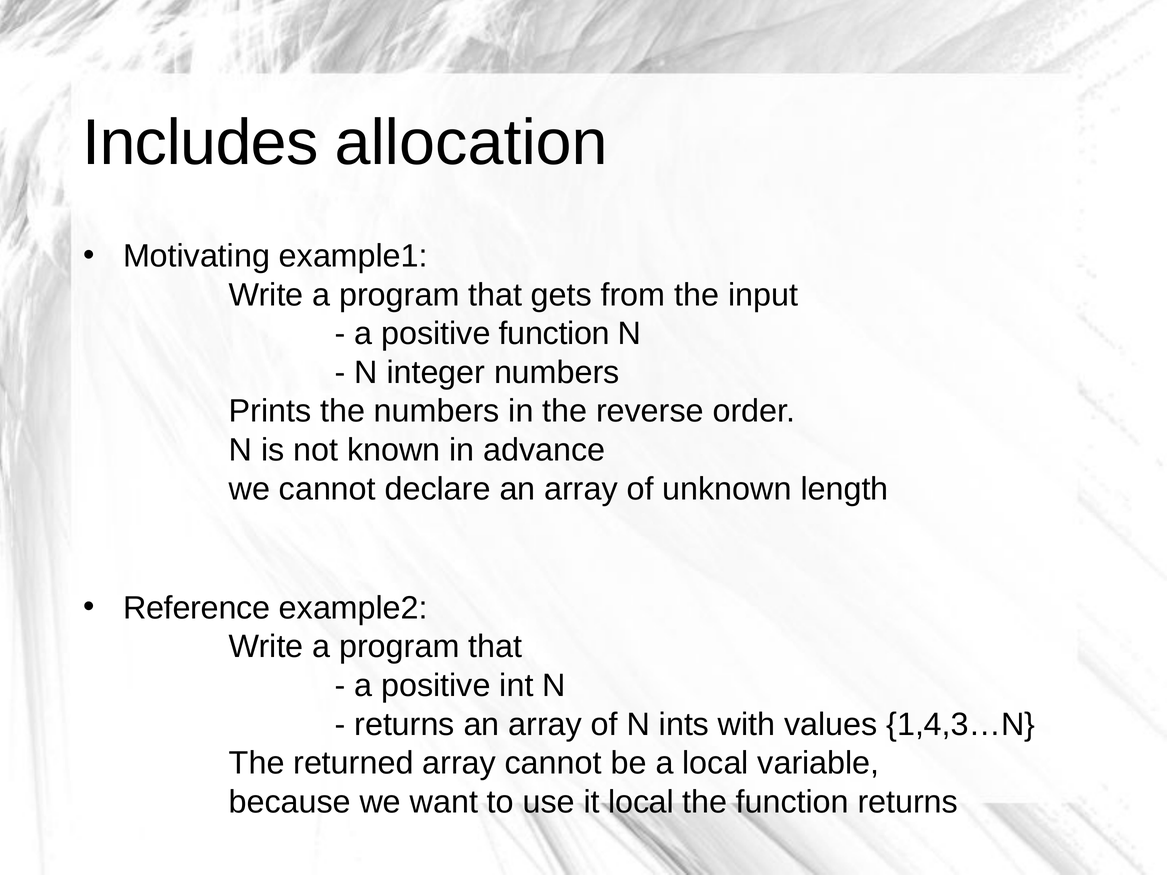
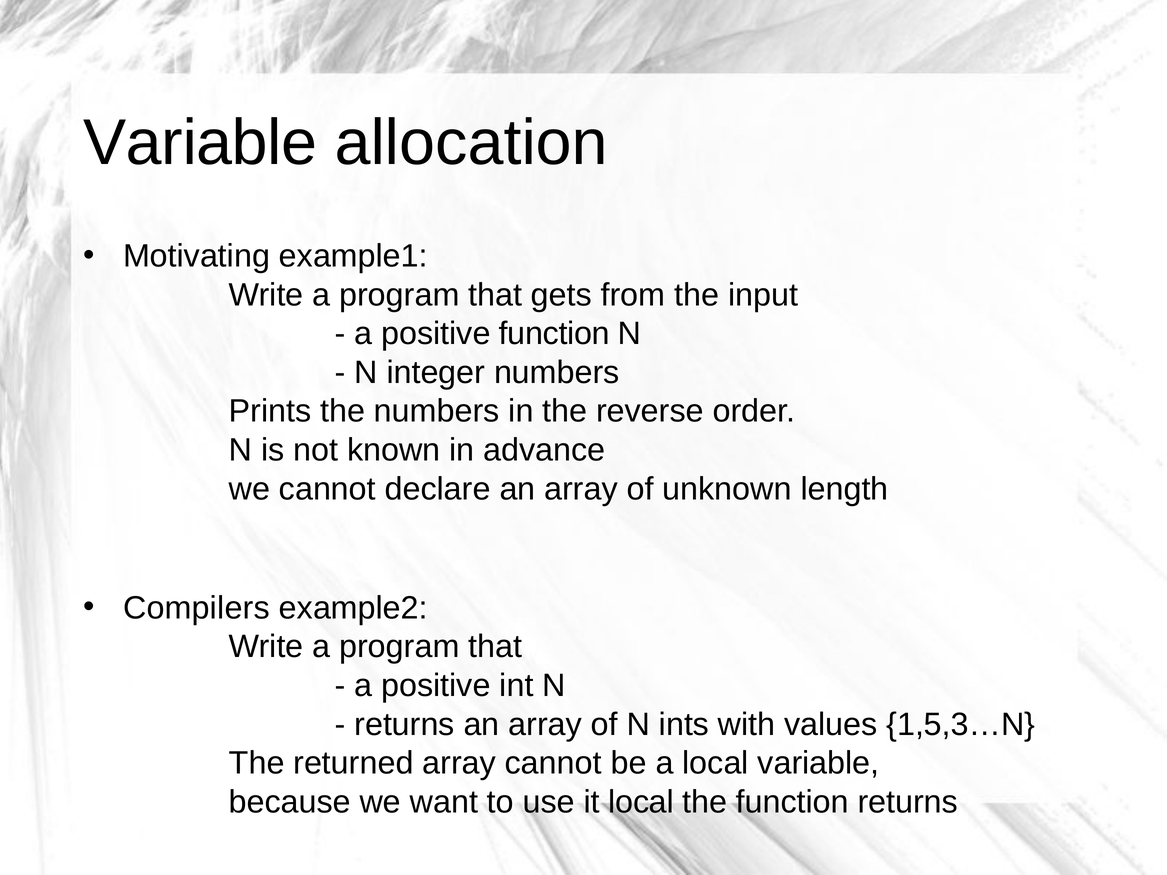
Includes at (200, 143): Includes -> Variable
Reference: Reference -> Compilers
1,4,3…N: 1,4,3…N -> 1,5,3…N
